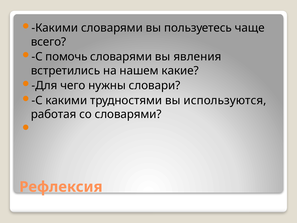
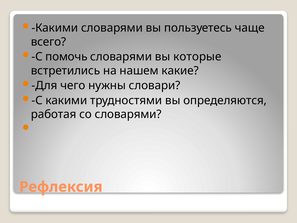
явления: явления -> которые
используются: используются -> определяются
